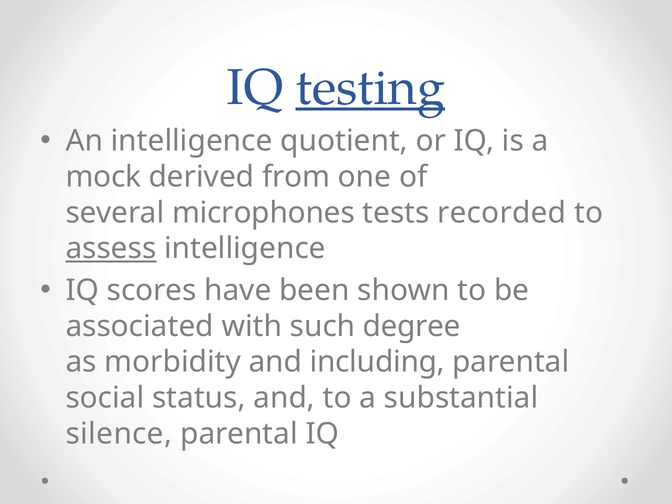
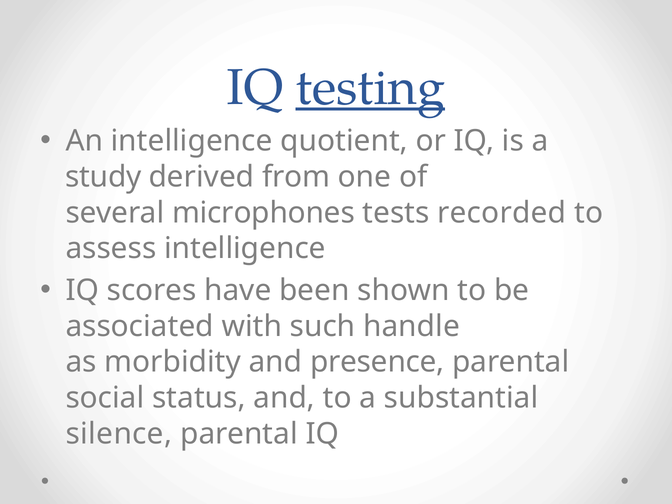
mock: mock -> study
assess underline: present -> none
degree: degree -> handle
including: including -> presence
